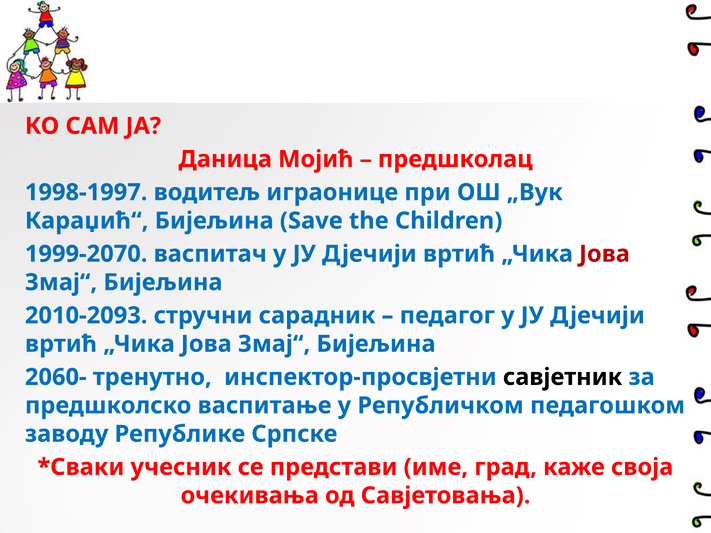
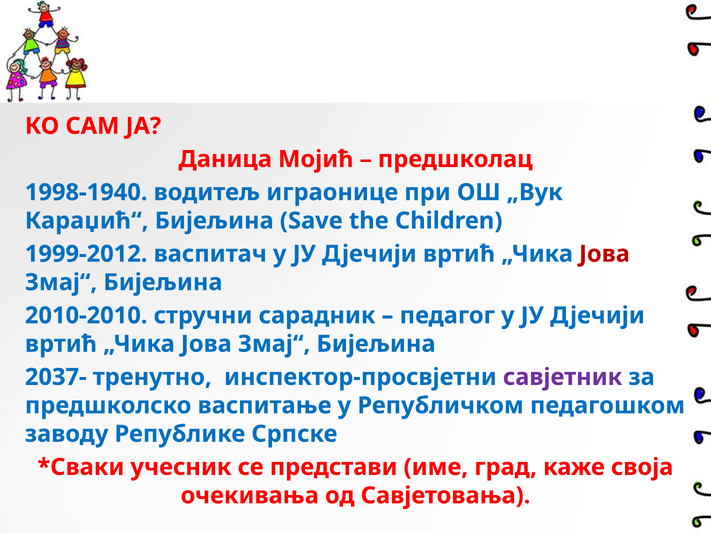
1998-1997: 1998-1997 -> 1998-1940
1999-2070: 1999-2070 -> 1999-2012
2010-2093: 2010-2093 -> 2010-2010
2060-: 2060- -> 2037-
савјетник colour: black -> purple
